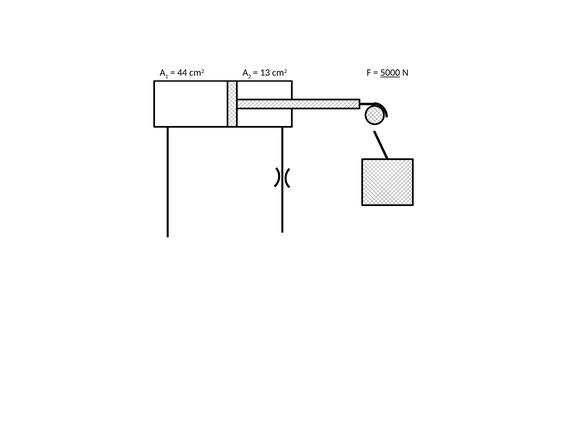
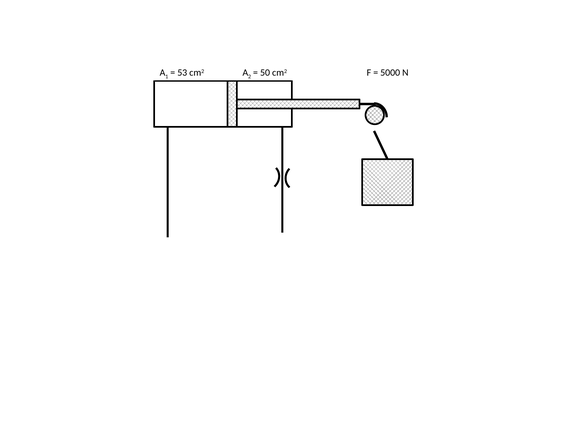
5000 underline: present -> none
44: 44 -> 53
13: 13 -> 50
